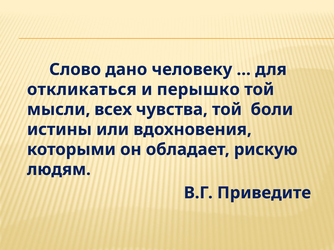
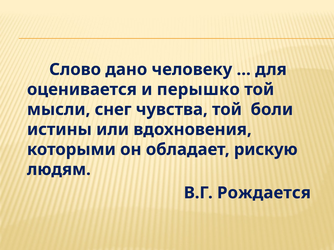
откликаться: откликаться -> оценивается
всех: всех -> снег
Приведите: Приведите -> Рождается
